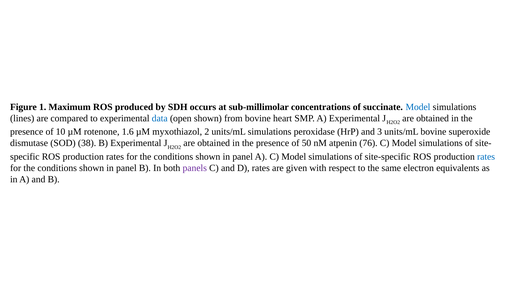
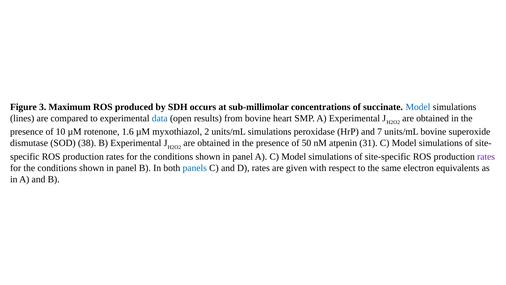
1: 1 -> 3
open shown: shown -> results
3: 3 -> 7
76: 76 -> 31
rates at (486, 156) colour: blue -> purple
panels colour: purple -> blue
